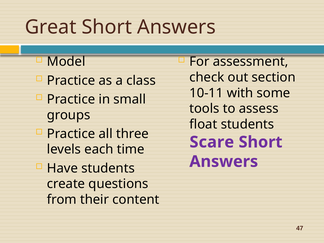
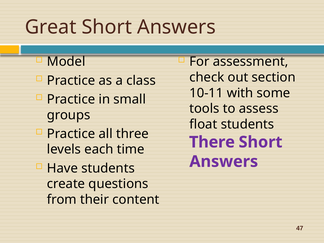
Scare: Scare -> There
